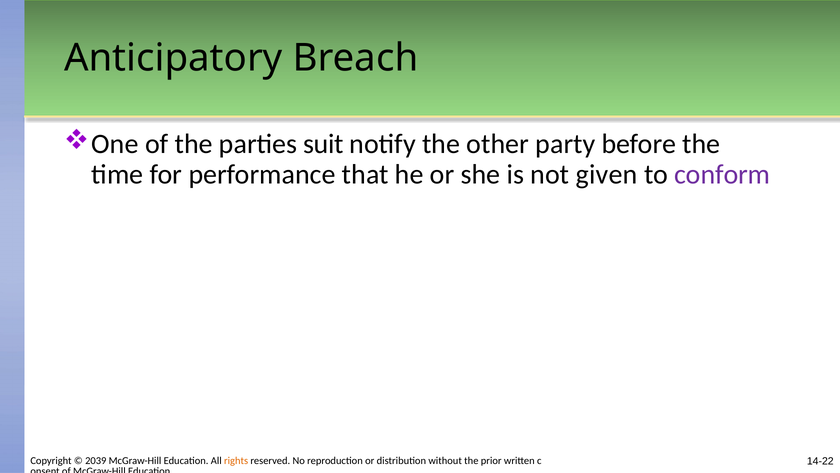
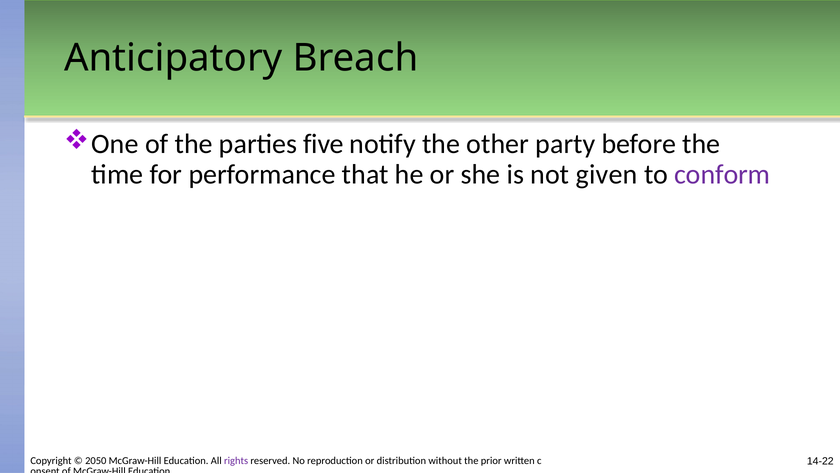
suit: suit -> five
2039: 2039 -> 2050
rights colour: orange -> purple
